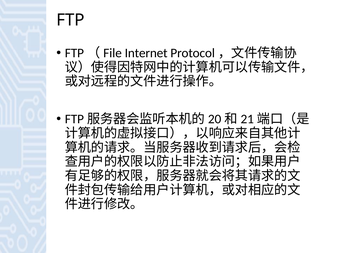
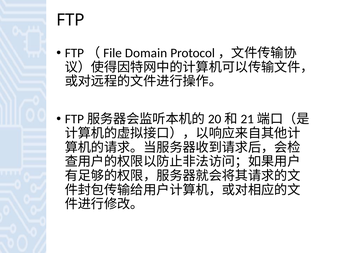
Internet: Internet -> Domain
